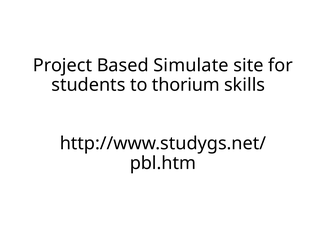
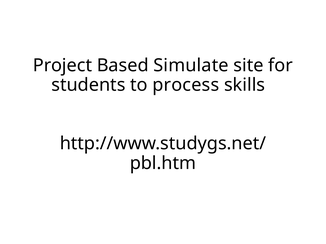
thorium: thorium -> process
